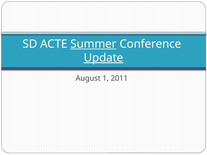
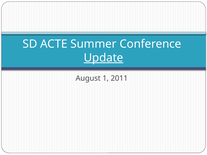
Summer underline: present -> none
